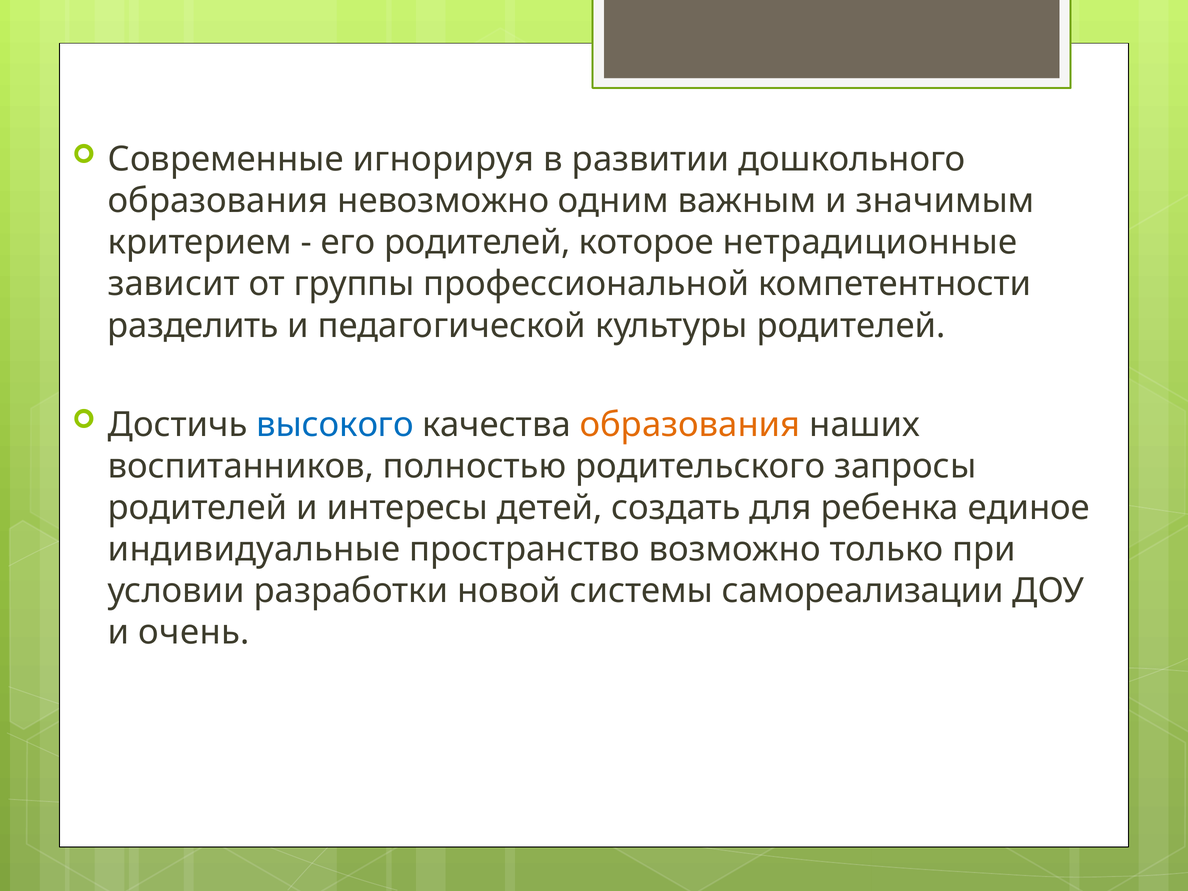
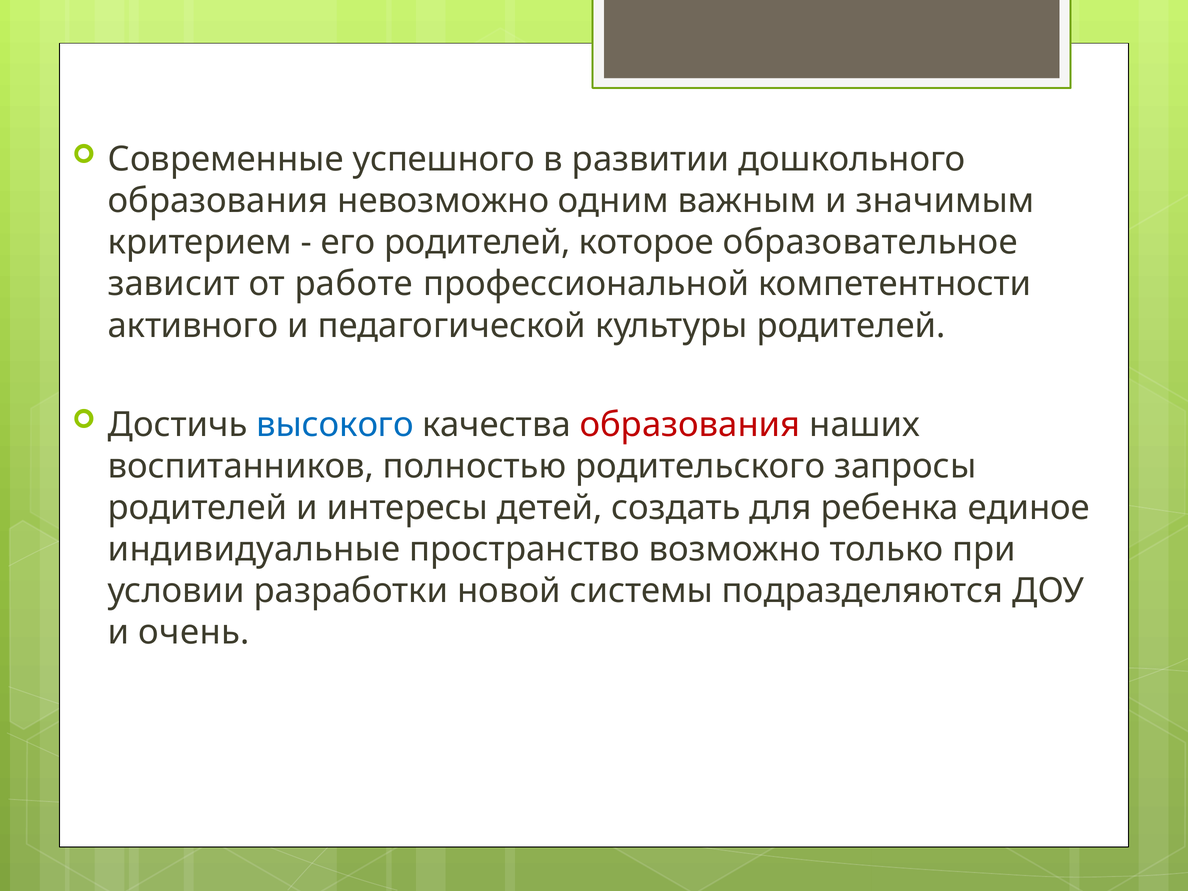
игнорируя: игнорируя -> успешного
нетрадиционные: нетрадиционные -> образовательное
группы: группы -> работе
разделить: разделить -> активного
образования at (690, 425) colour: orange -> red
самореализации: самореализации -> подразделяются
